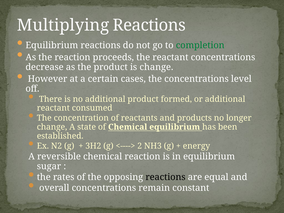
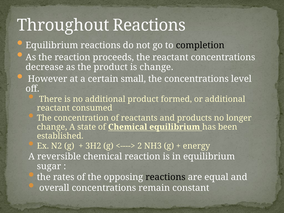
Multiplying: Multiplying -> Throughout
completion colour: green -> black
cases: cases -> small
